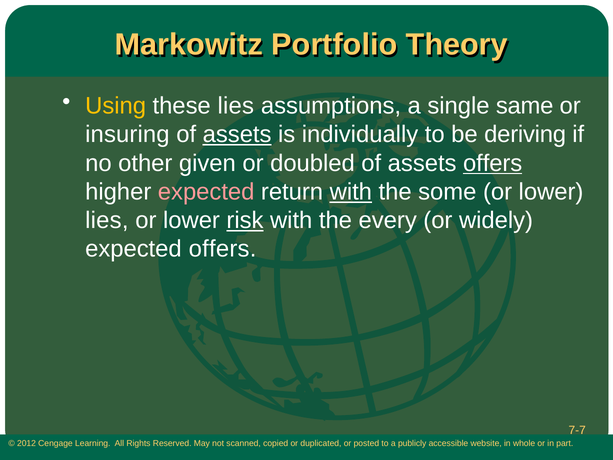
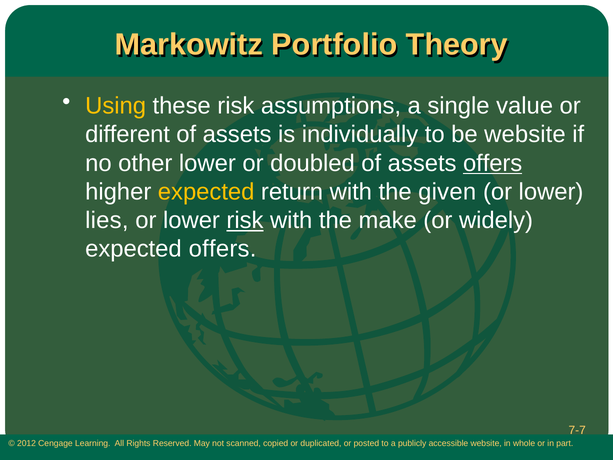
these lies: lies -> risk
same: same -> value
insuring: insuring -> different
assets at (237, 134) underline: present -> none
be deriving: deriving -> website
other given: given -> lower
expected at (206, 192) colour: pink -> yellow
with at (351, 192) underline: present -> none
some: some -> given
every: every -> make
